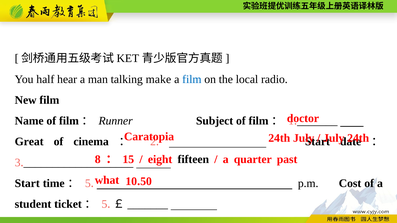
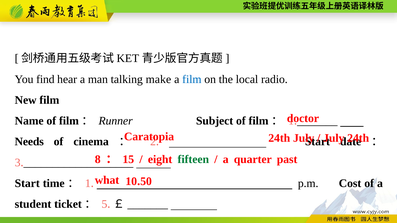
half: half -> find
Great: Great -> Needs
fifteen colour: black -> green
5 at (88, 184): 5 -> 1
